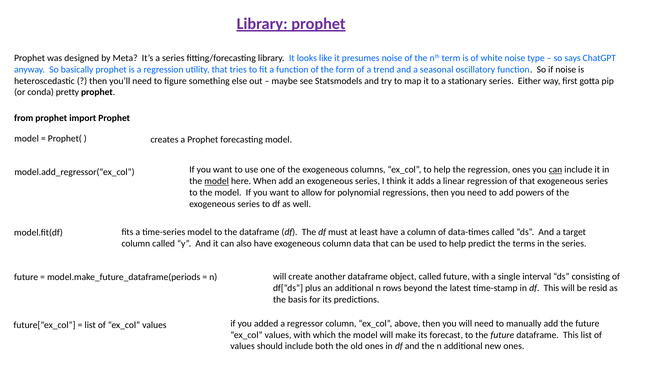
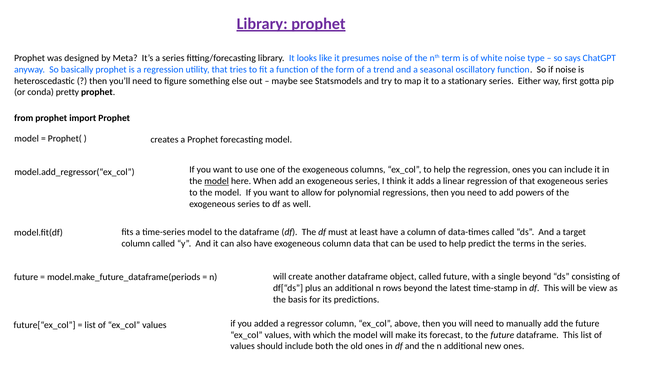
can at (555, 170) underline: present -> none
single interval: interval -> beyond
resid: resid -> view
